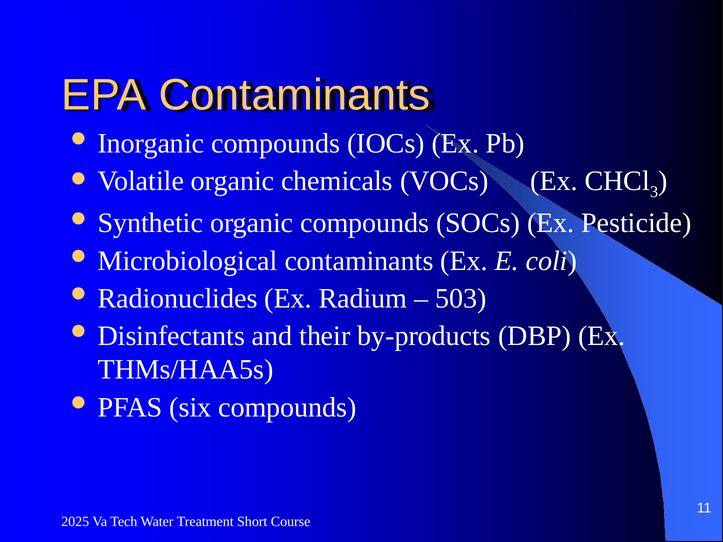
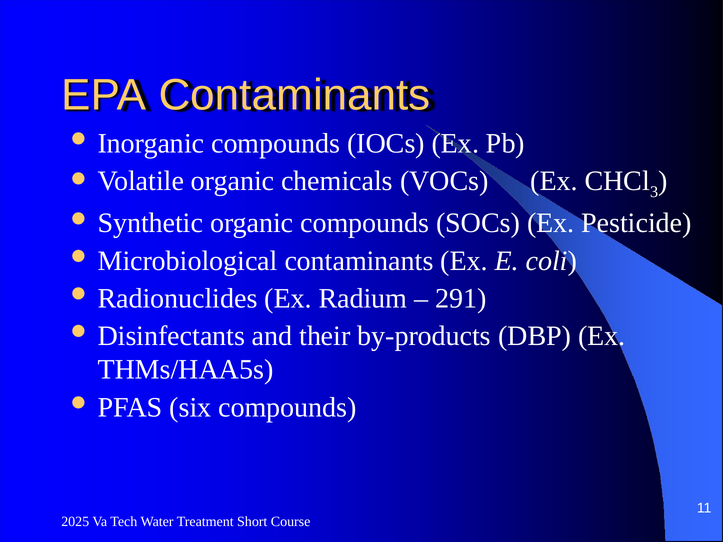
503: 503 -> 291
